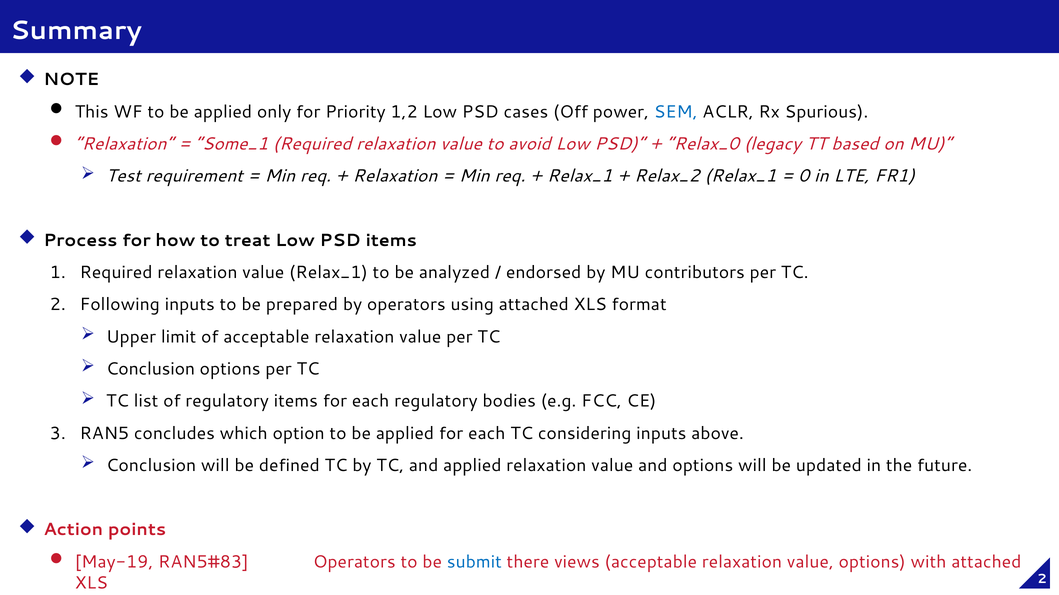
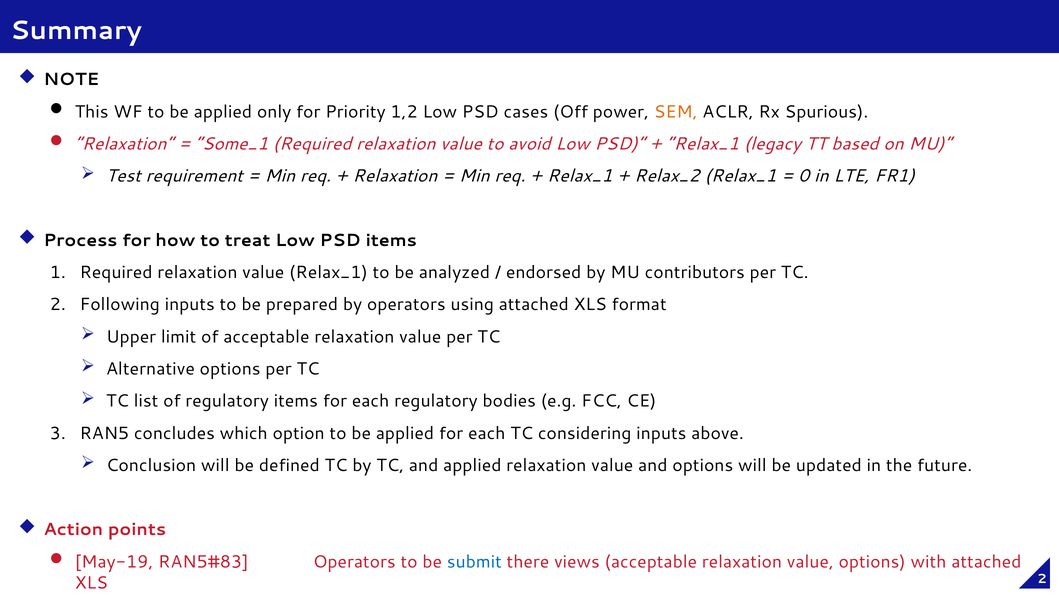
SEM colour: blue -> orange
Relax_0 at (703, 144): Relax_0 -> Relax_1
Conclusion at (151, 369): Conclusion -> Alternative
